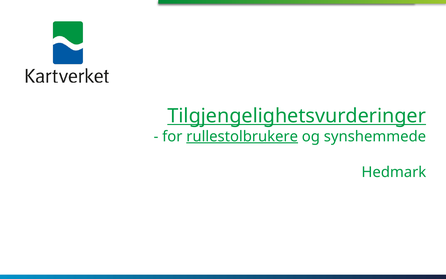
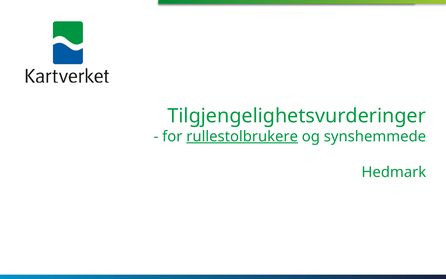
Tilgjengelighetsvurderinger underline: present -> none
